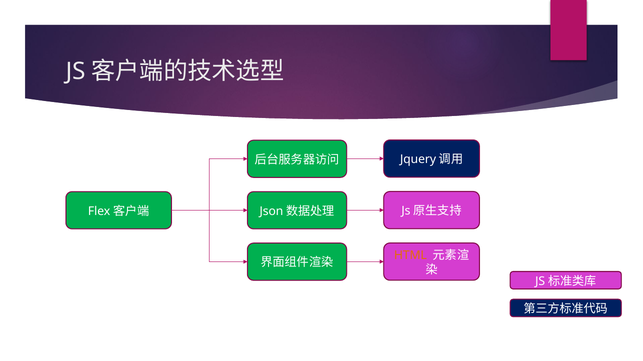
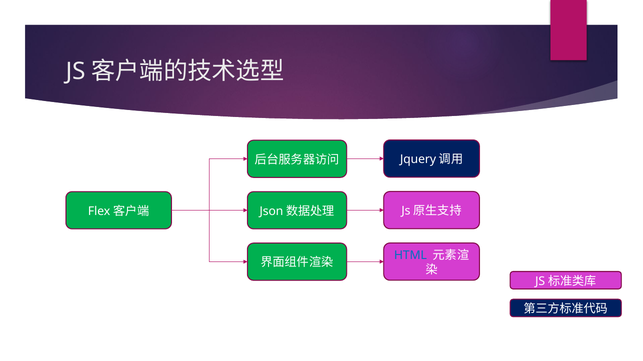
HTML colour: orange -> blue
